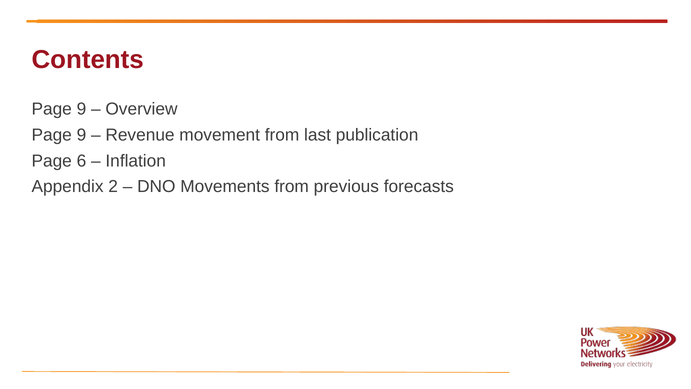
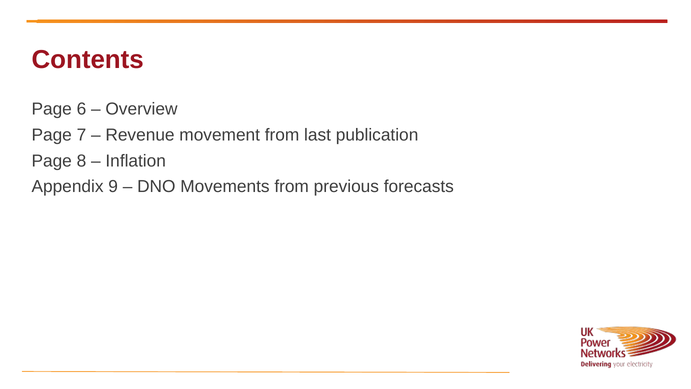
9 at (81, 109): 9 -> 6
9 at (81, 135): 9 -> 7
6: 6 -> 8
2: 2 -> 9
